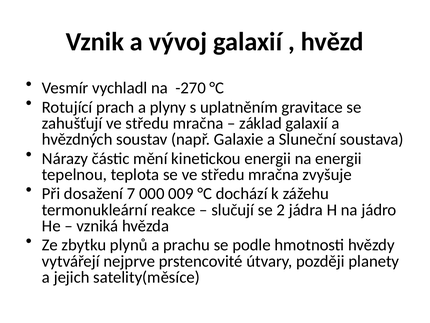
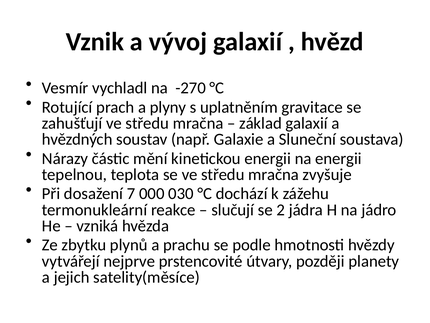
009: 009 -> 030
